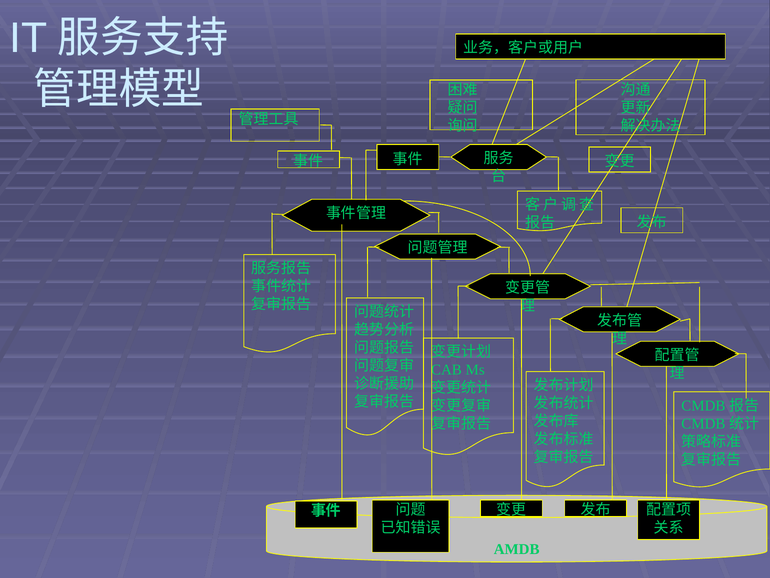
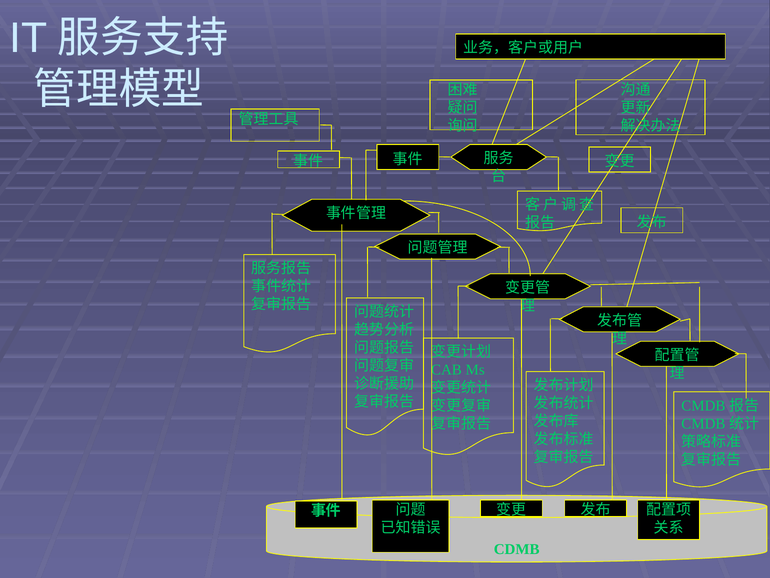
AMDB: AMDB -> CDMB
